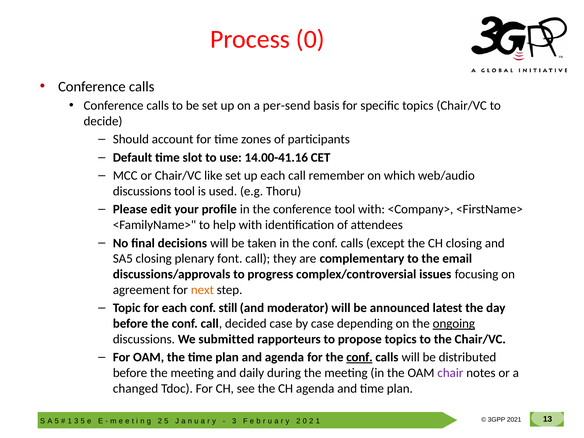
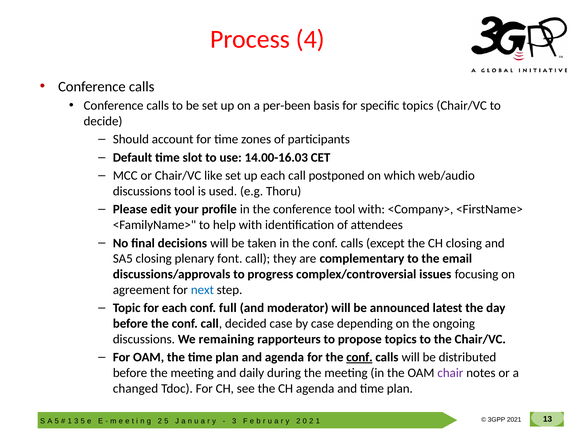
Process 0: 0 -> 4
per-send: per-send -> per-been
14.00-41.16: 14.00-41.16 -> 14.00-16.03
remember: remember -> postponed
next colour: orange -> blue
still: still -> full
ongoing underline: present -> none
submitted: submitted -> remaining
